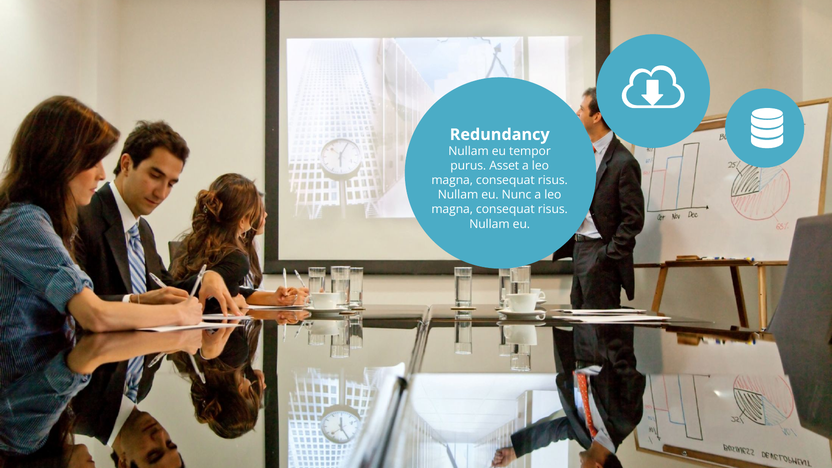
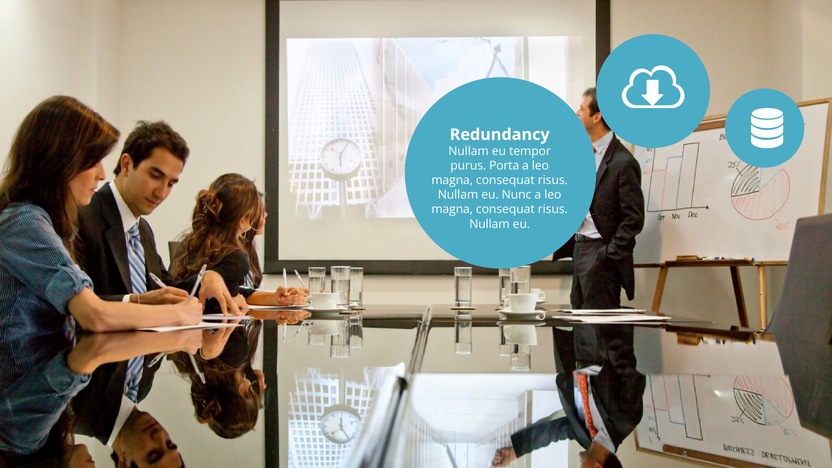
Asset: Asset -> Porta
